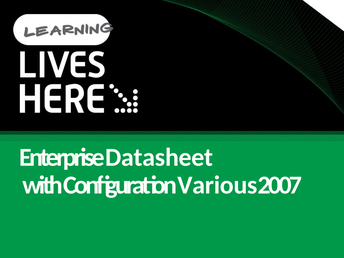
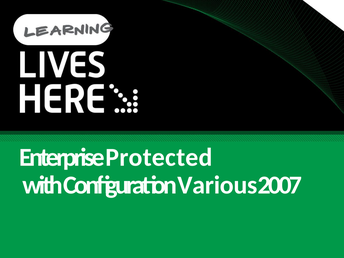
Datasheet: Datasheet -> Protected
